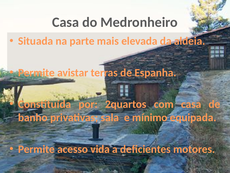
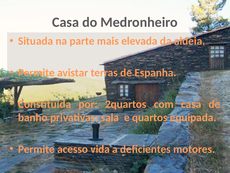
mínimo: mínimo -> quartos
